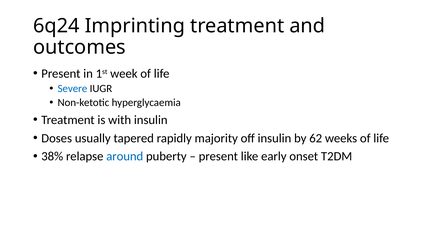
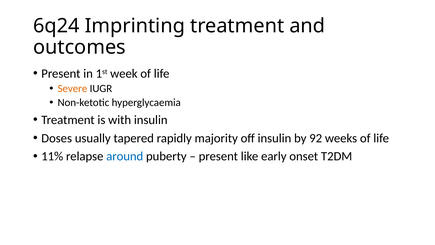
Severe colour: blue -> orange
62: 62 -> 92
38%: 38% -> 11%
